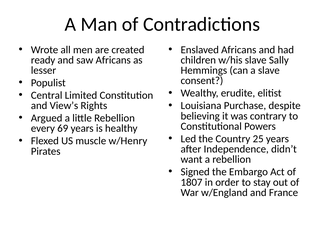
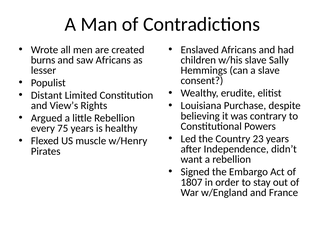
ready: ready -> burns
Central: Central -> Distant
69: 69 -> 75
25: 25 -> 23
